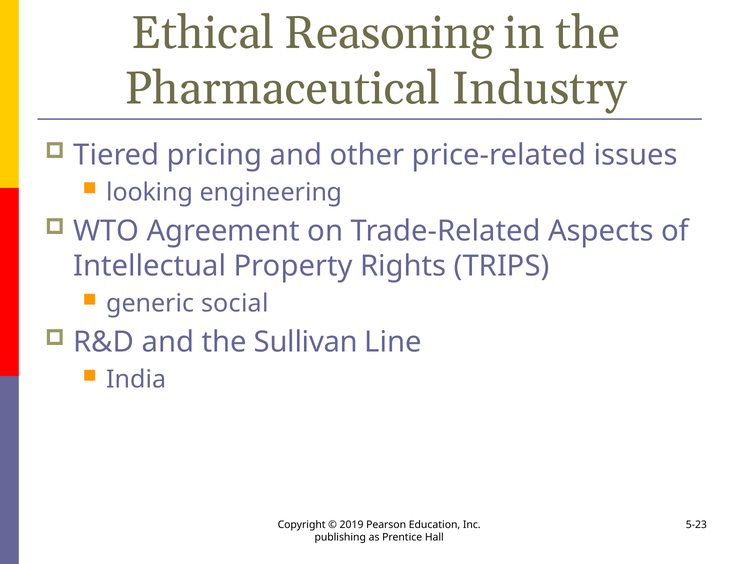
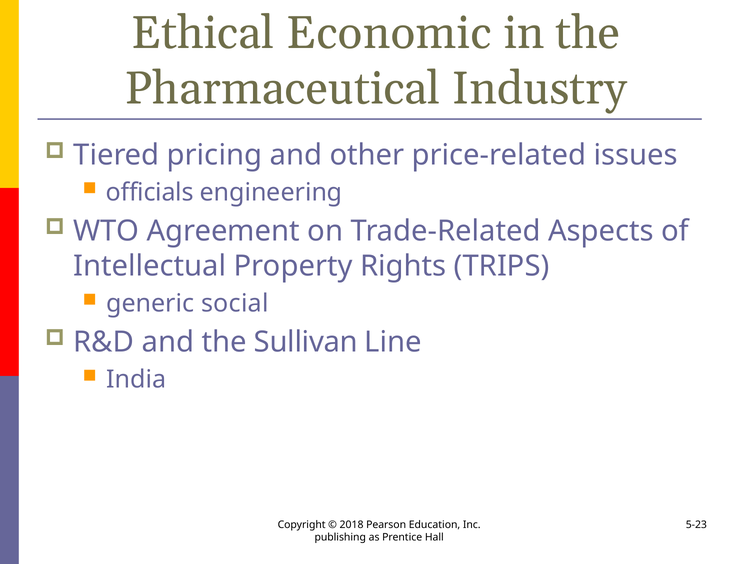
Reasoning: Reasoning -> Economic
looking: looking -> officials
2019: 2019 -> 2018
